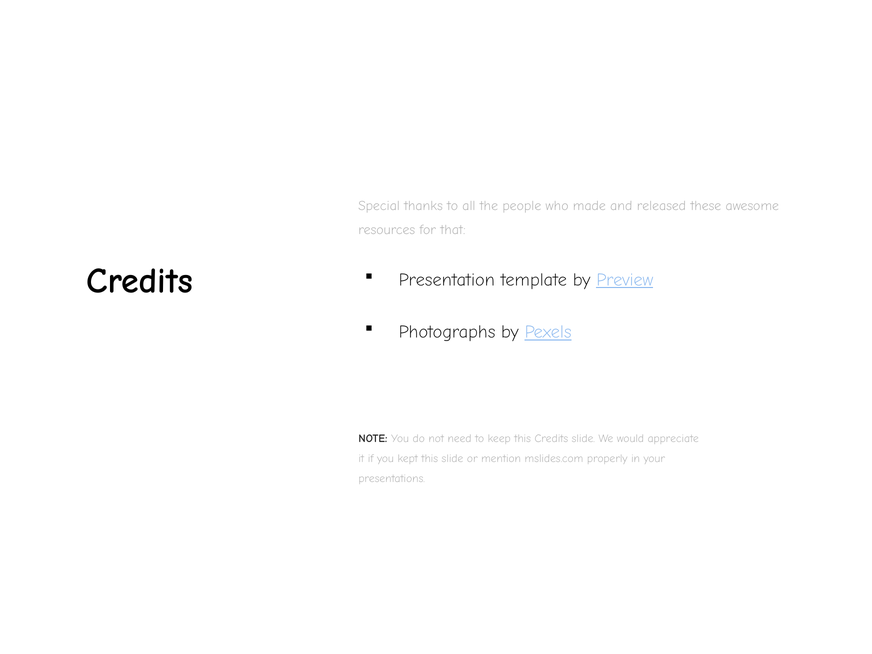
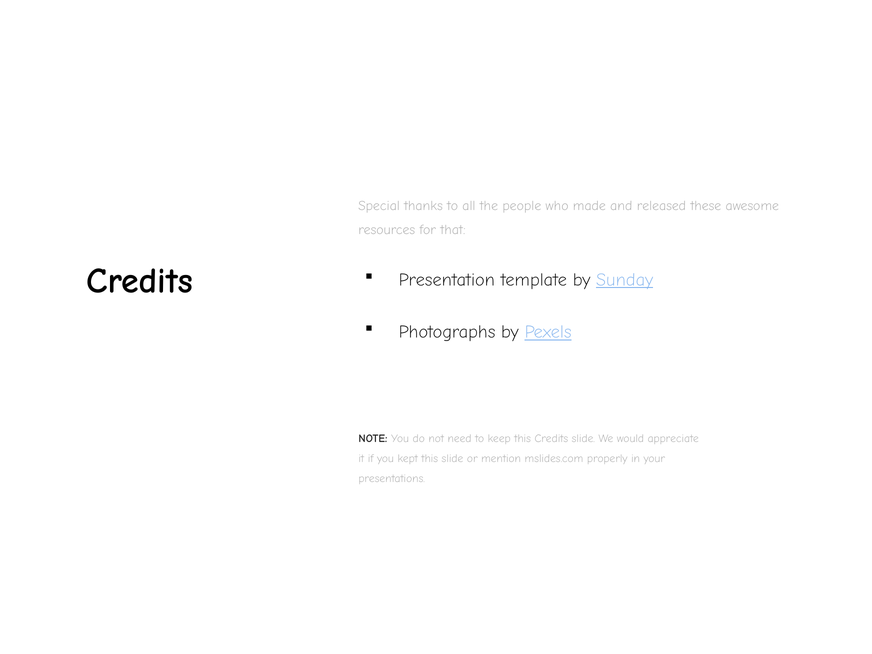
Preview: Preview -> Sunday
